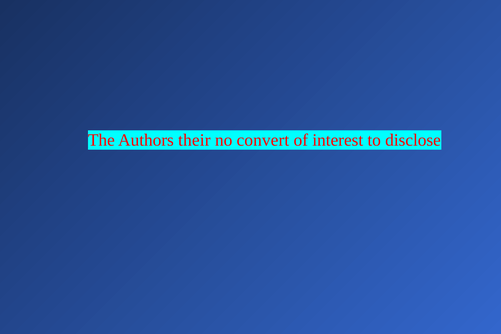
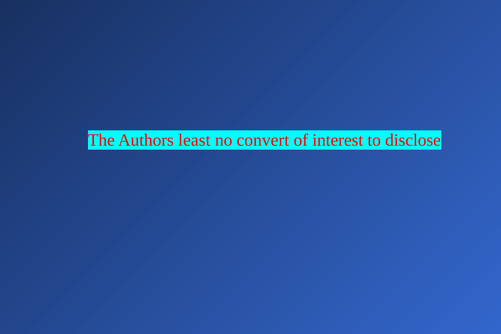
their: their -> least
